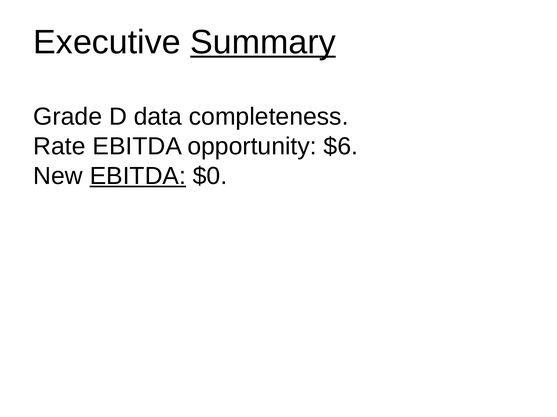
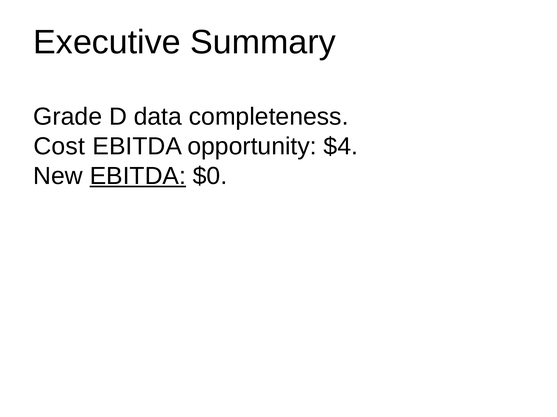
Summary underline: present -> none
Rate: Rate -> Cost
$6: $6 -> $4
